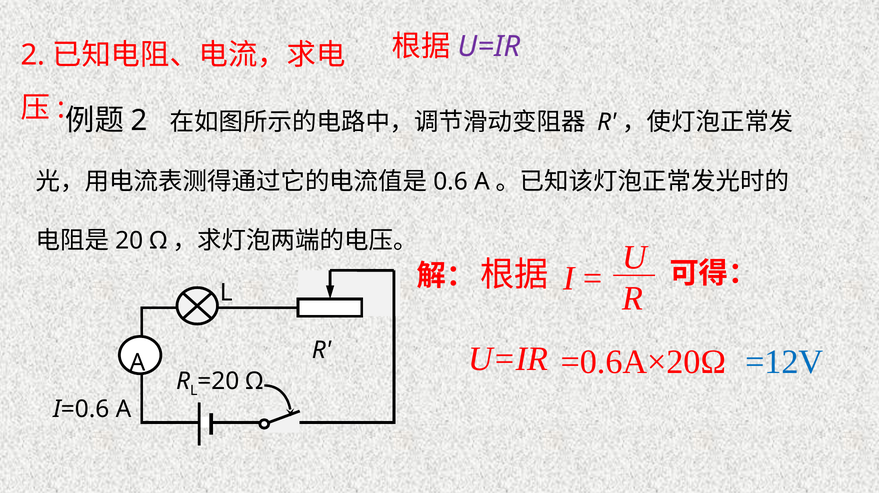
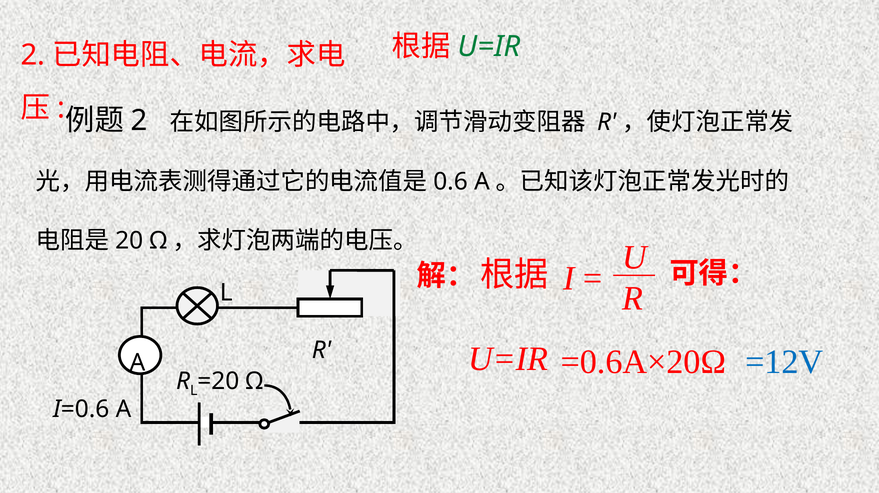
U=IR at (489, 46) colour: purple -> green
